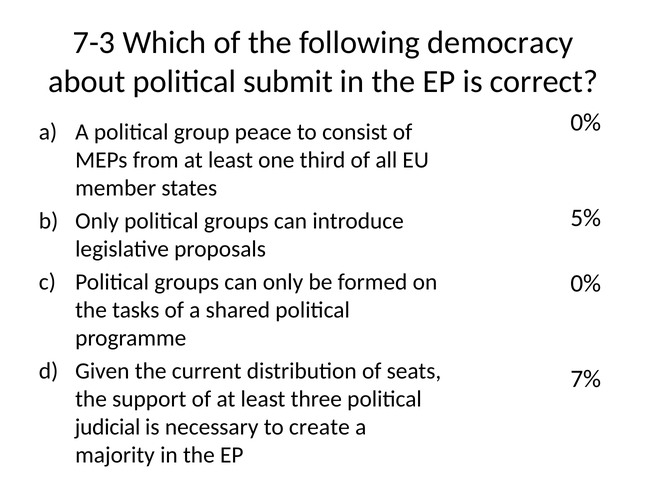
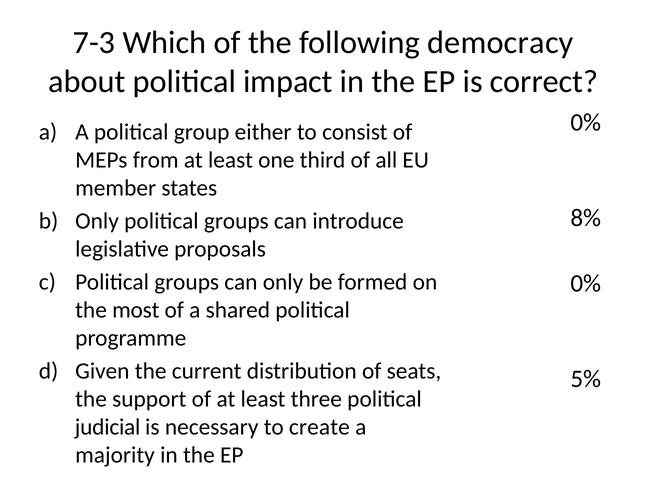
submit: submit -> impact
peace: peace -> either
5%: 5% -> 8%
tasks: tasks -> most
7%: 7% -> 5%
